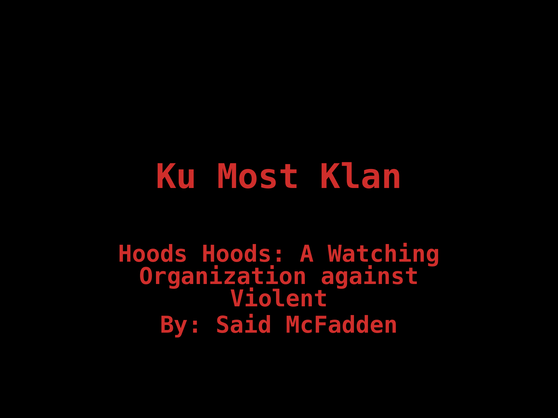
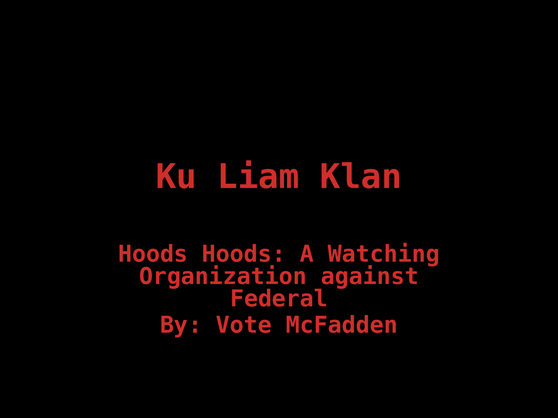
Most: Most -> Liam
Violent: Violent -> Federal
Said: Said -> Vote
